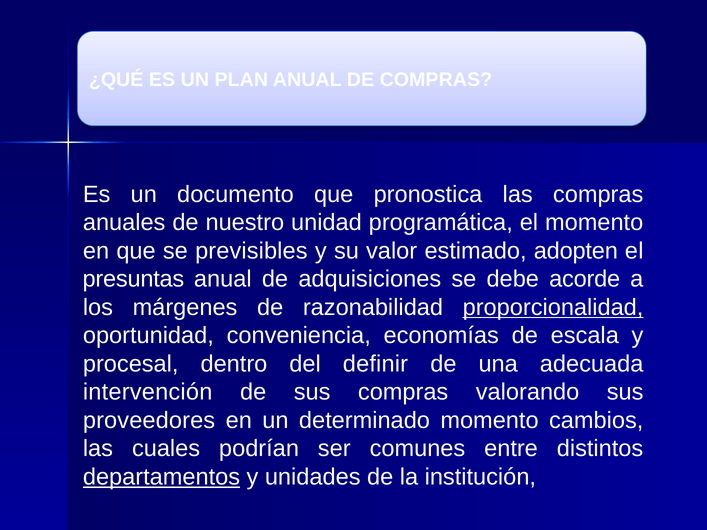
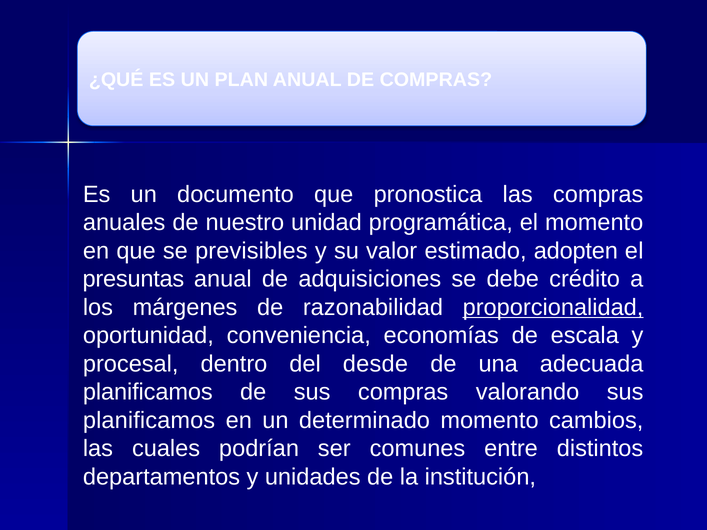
acorde: acorde -> crédito
definir: definir -> desde
intervención at (148, 392): intervención -> planificamos
proveedores at (149, 421): proveedores -> planificamos
departamentos underline: present -> none
